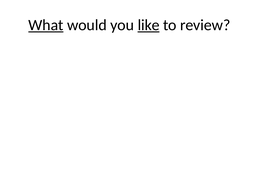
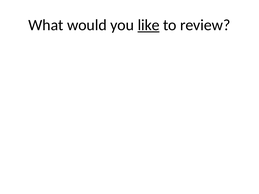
What underline: present -> none
